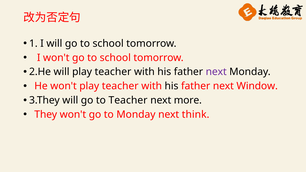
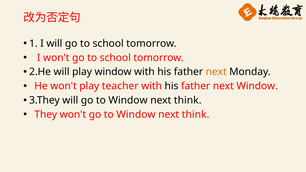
will play teacher: teacher -> window
next at (216, 72) colour: purple -> orange
will go to Teacher: Teacher -> Window
more at (188, 100): more -> think
won't go to Monday: Monday -> Window
